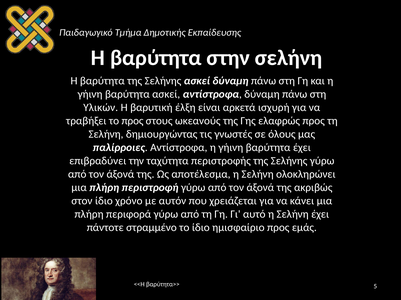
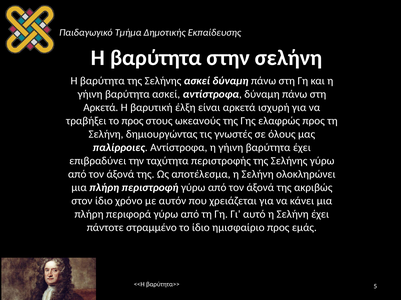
Υλικών at (101, 108): Υλικών -> Αρκετά
